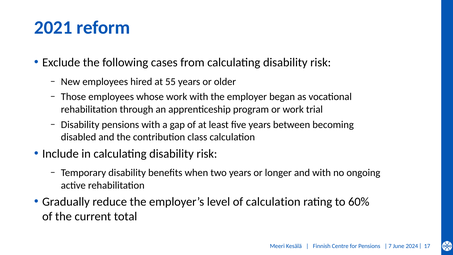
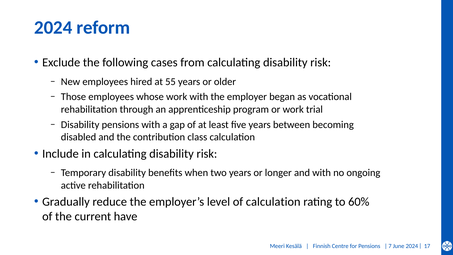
2021 at (53, 28): 2021 -> 2024
total: total -> have
